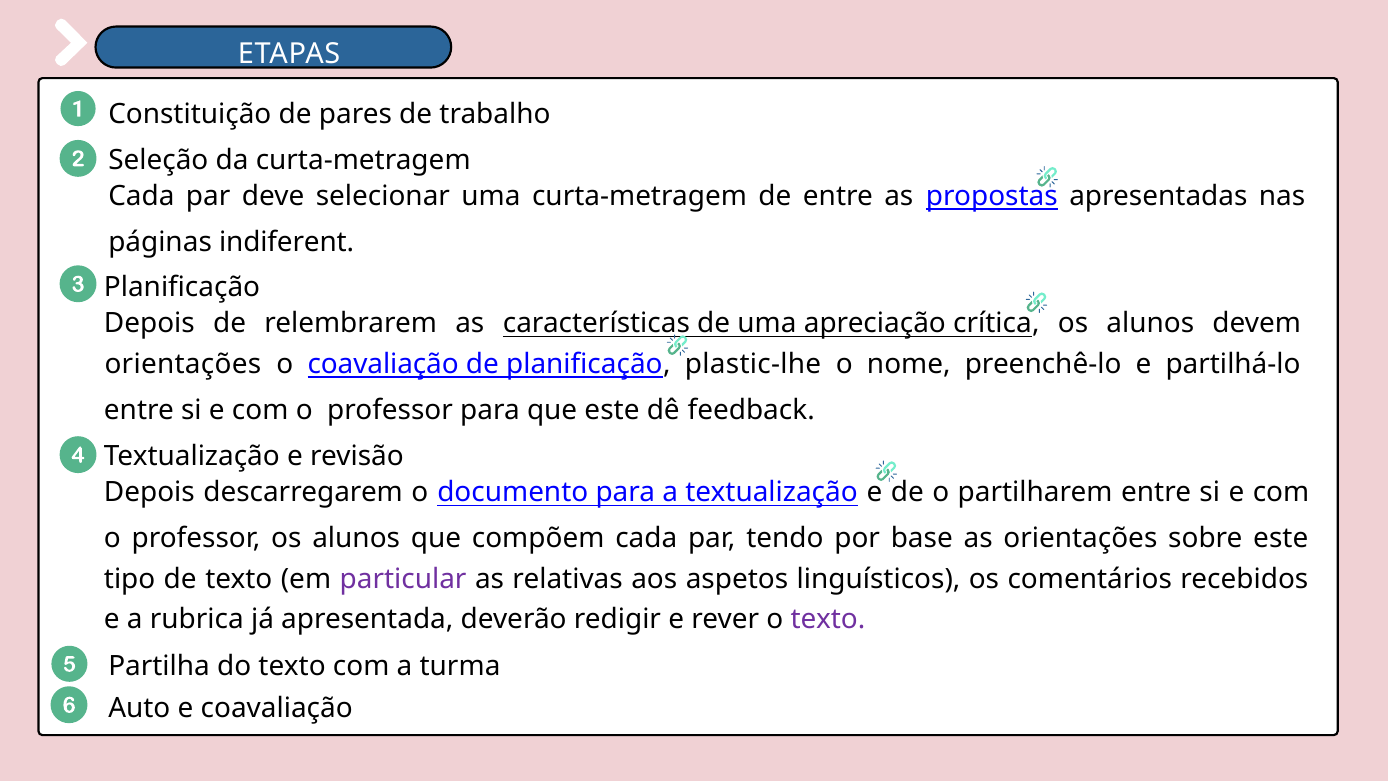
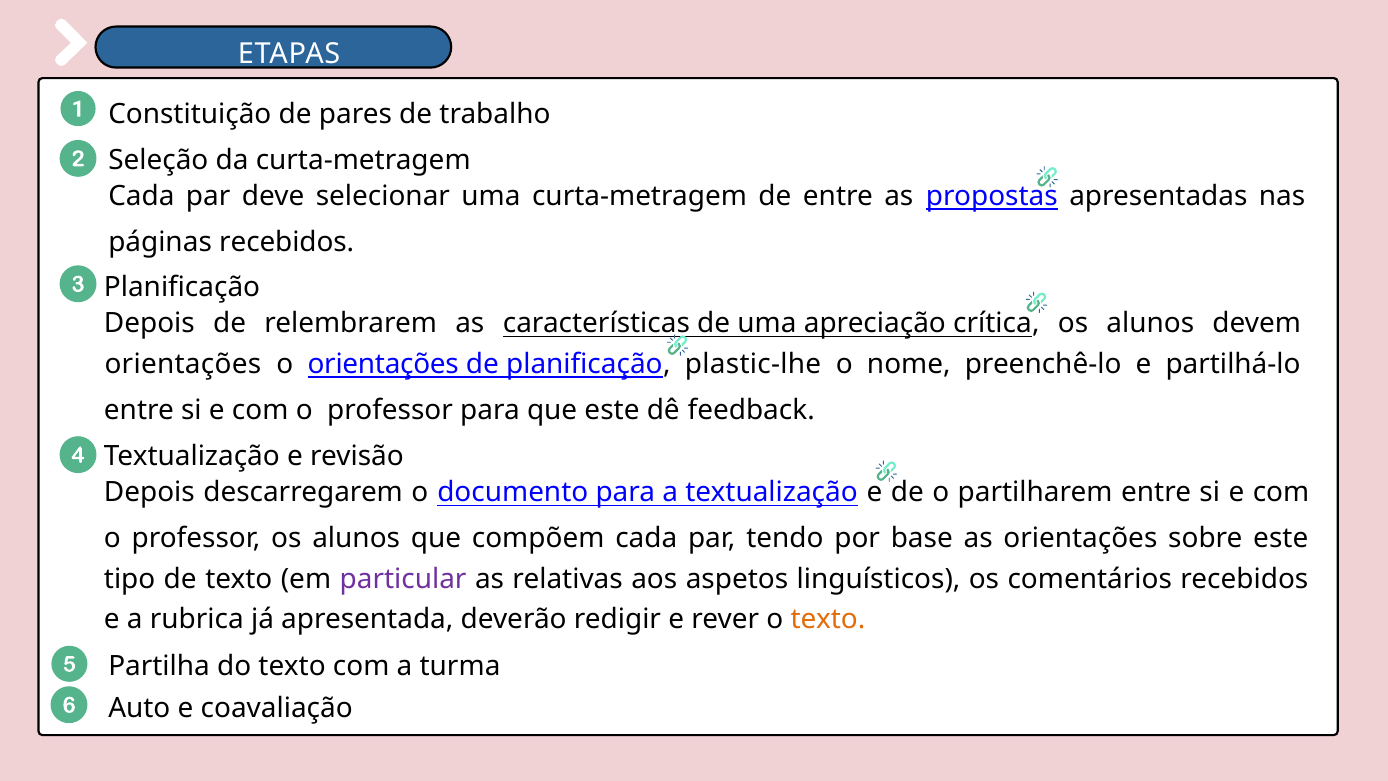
páginas indiferent: indiferent -> recebidos
o coavaliação: coavaliação -> orientações
texto at (828, 620) colour: purple -> orange
